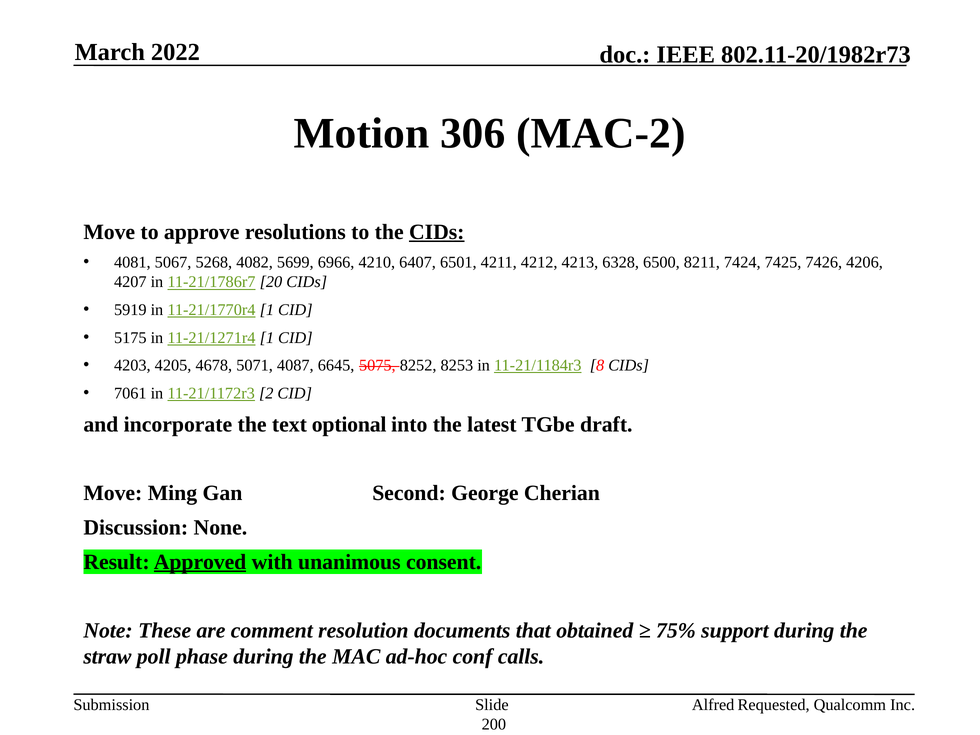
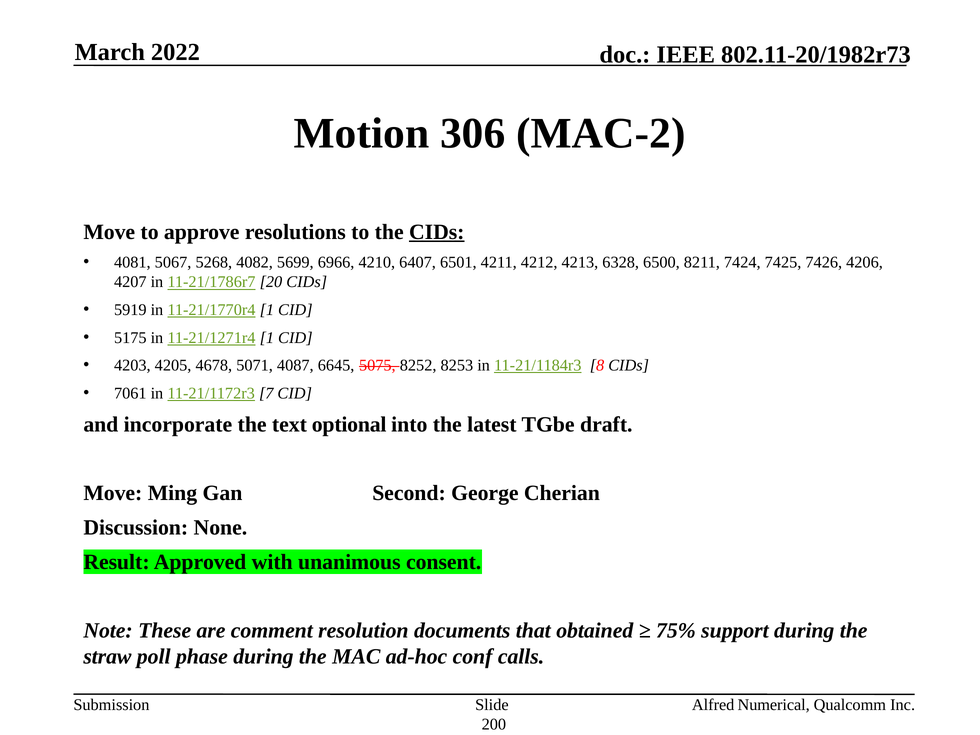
2: 2 -> 7
Approved underline: present -> none
Requested: Requested -> Numerical
